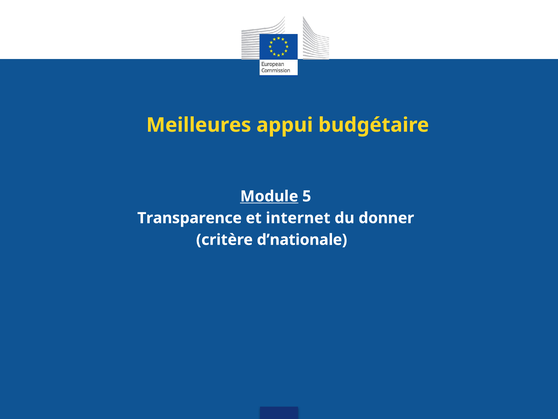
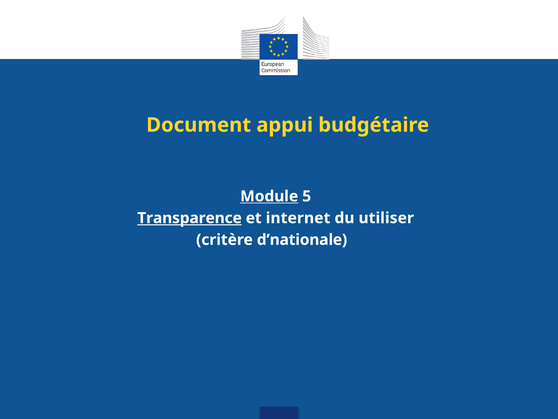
Meilleures: Meilleures -> Document
Transparence underline: none -> present
donner: donner -> utiliser
